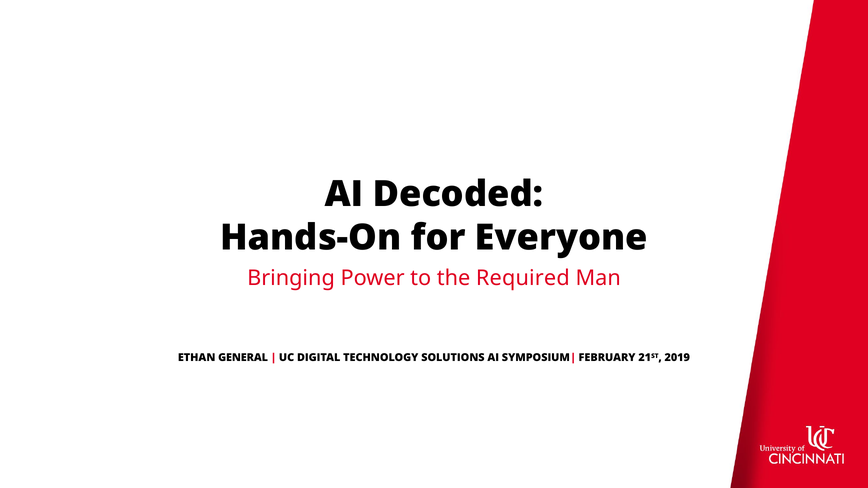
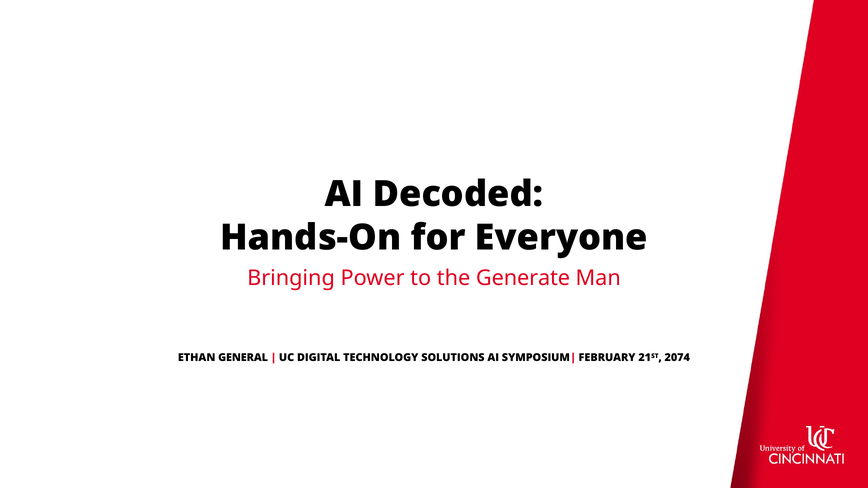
Required: Required -> Generate
2019: 2019 -> 2074
